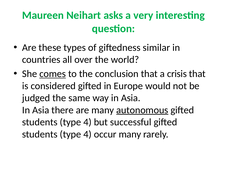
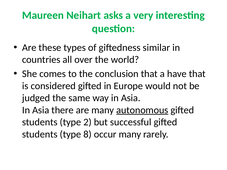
comes underline: present -> none
crisis: crisis -> have
4 at (87, 122): 4 -> 2
4 at (87, 134): 4 -> 8
